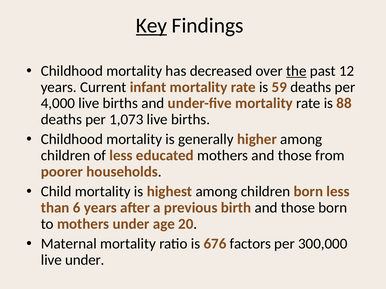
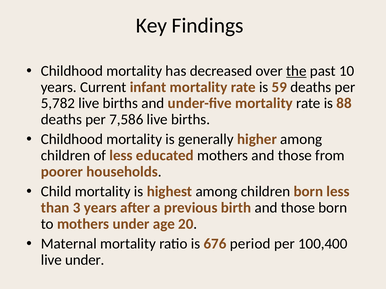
Key underline: present -> none
12: 12 -> 10
4,000: 4,000 -> 5,782
1,073: 1,073 -> 7,586
6: 6 -> 3
factors: factors -> period
300,000: 300,000 -> 100,400
